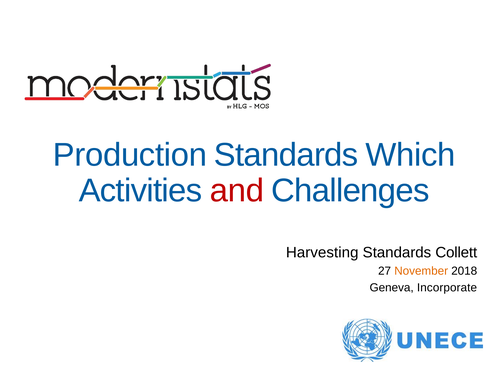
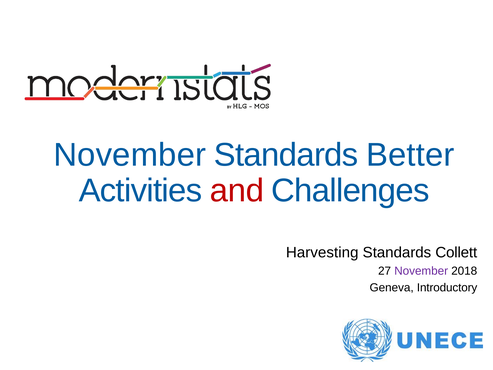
Production at (130, 155): Production -> November
Which: Which -> Better
November at (421, 271) colour: orange -> purple
Incorporate: Incorporate -> Introductory
